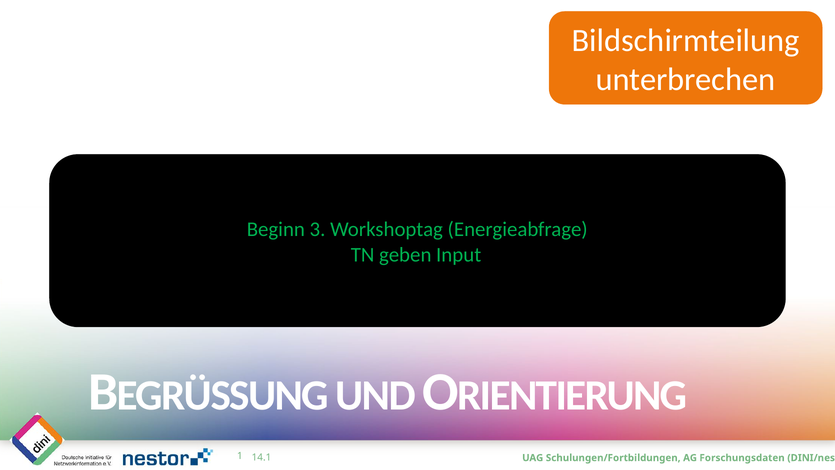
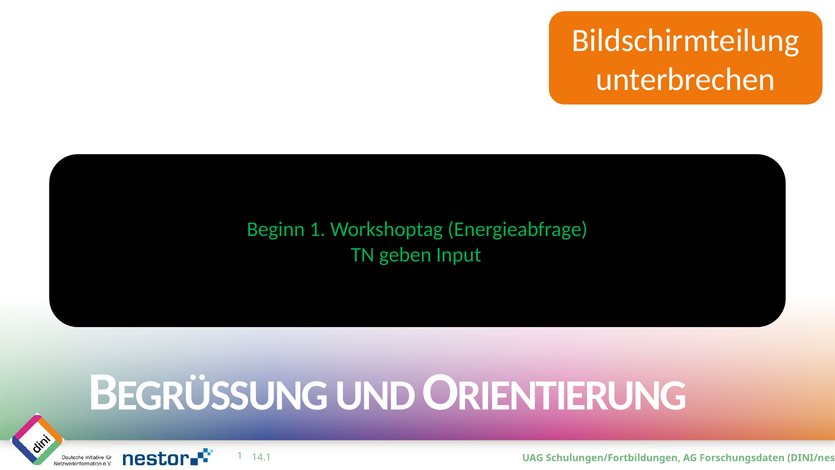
Beginn 3: 3 -> 1
